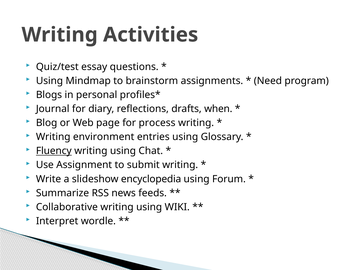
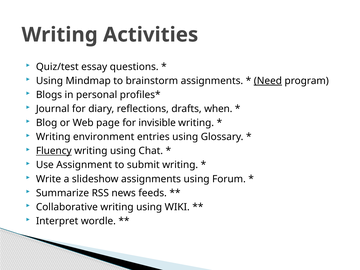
Need underline: none -> present
process: process -> invisible
slideshow encyclopedia: encyclopedia -> assignments
